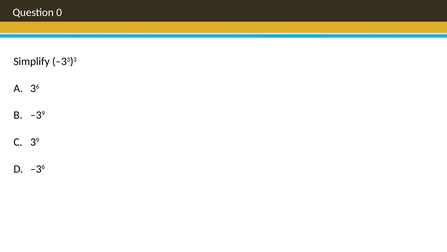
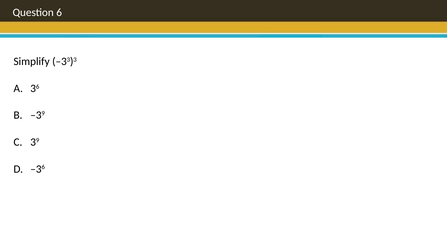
0: 0 -> 6
